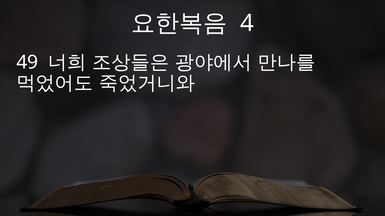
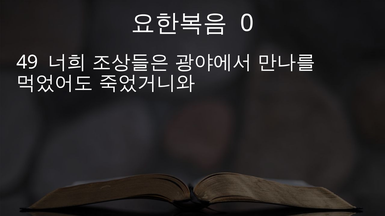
4: 4 -> 0
